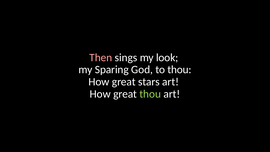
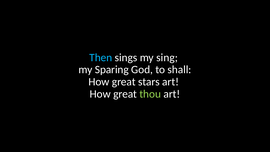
Then colour: pink -> light blue
look: look -> sing
to thou: thou -> shall
